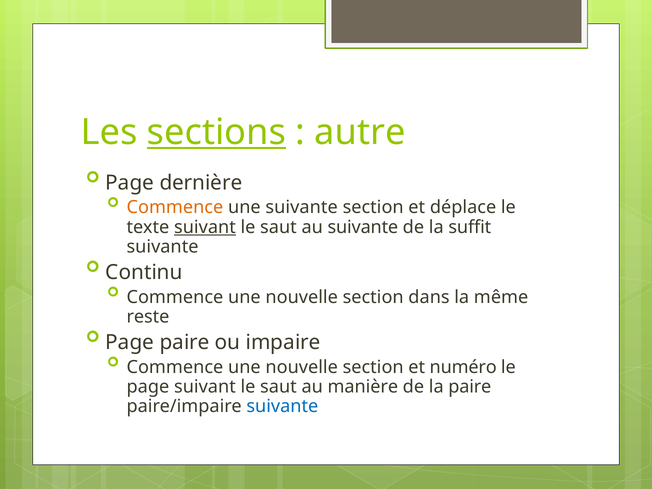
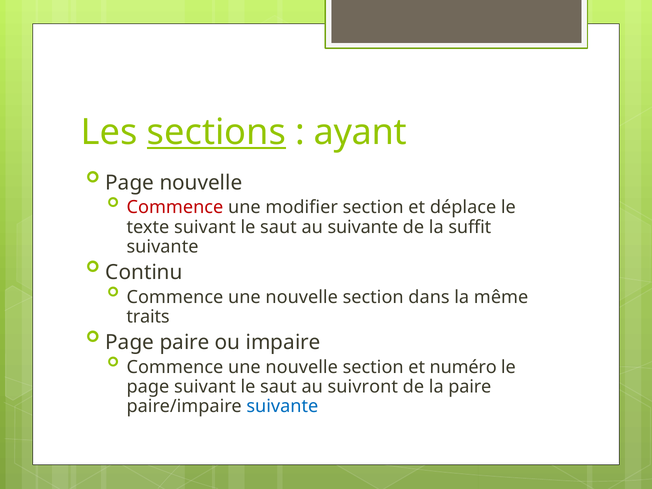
autre: autre -> ayant
Page dernière: dernière -> nouvelle
Commence at (175, 207) colour: orange -> red
une suivante: suivante -> modifier
suivant at (205, 227) underline: present -> none
reste: reste -> traits
manière: manière -> suivront
